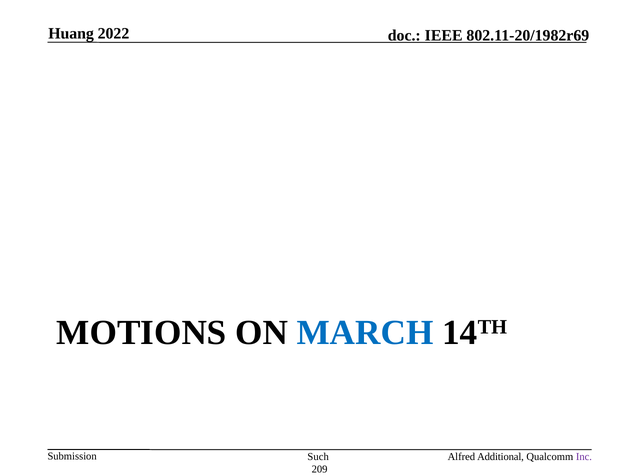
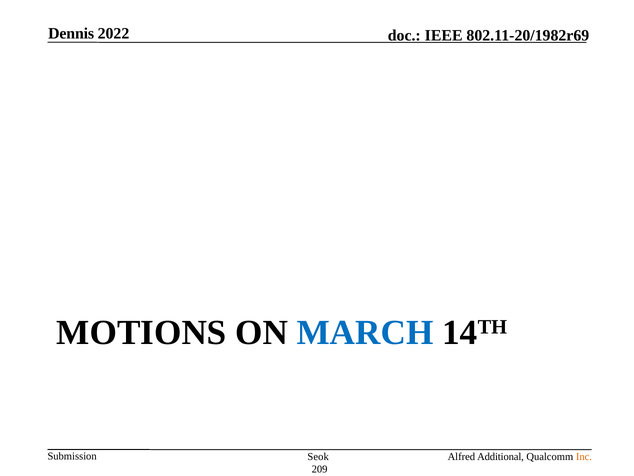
Huang: Huang -> Dennis
Such: Such -> Seok
Inc colour: purple -> orange
